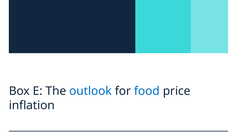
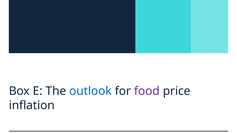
food colour: blue -> purple
